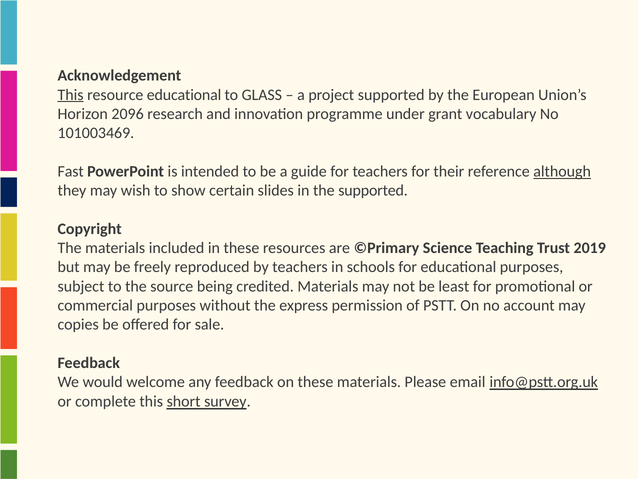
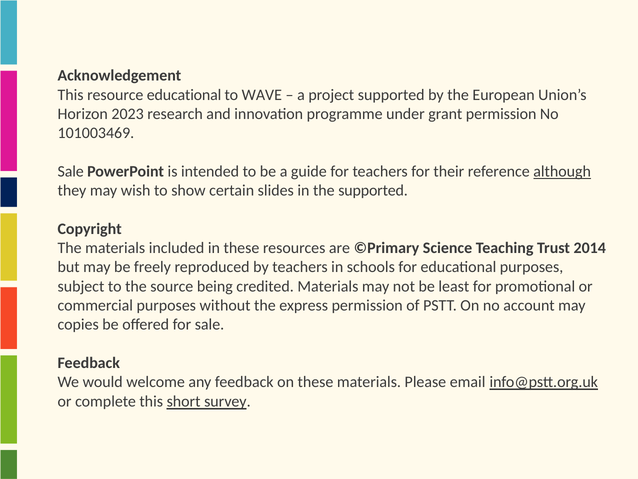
This at (71, 95) underline: present -> none
GLASS: GLASS -> WAVE
2096: 2096 -> 2023
grant vocabulary: vocabulary -> permission
Fast at (71, 171): Fast -> Sale
2019: 2019 -> 2014
